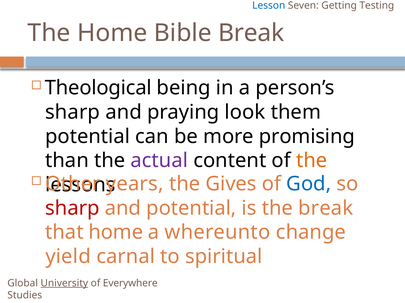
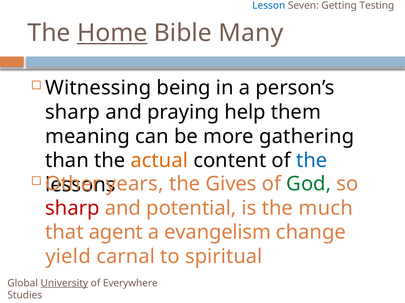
Home at (112, 33) underline: none -> present
Bible Break: Break -> Many
Theological: Theological -> Witnessing
look: look -> help
potential at (88, 137): potential -> meaning
promising: promising -> gathering
actual colour: purple -> orange
the at (312, 161) colour: orange -> blue
God colour: blue -> green
the break: break -> much
that home: home -> agent
whereunto: whereunto -> evangelism
